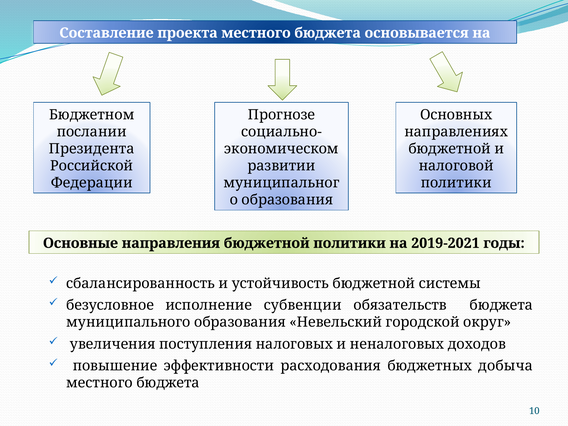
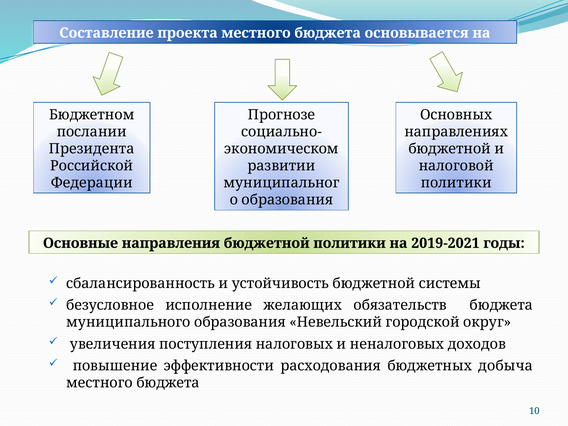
субвенции: субвенции -> желающих
